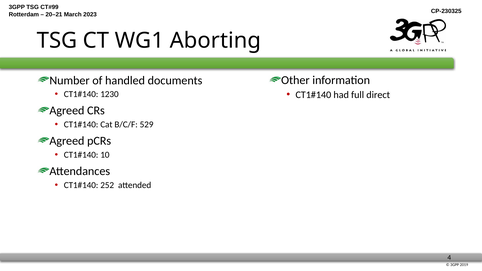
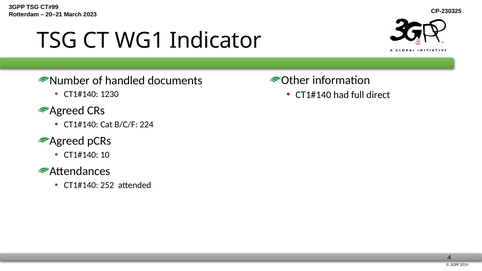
Aborting: Aborting -> Indicator
529: 529 -> 224
